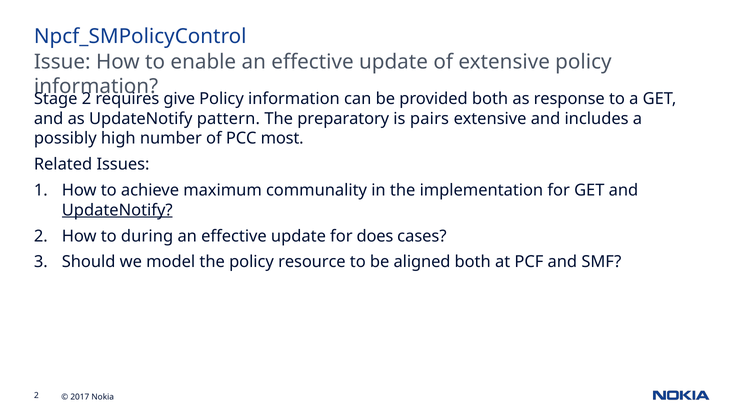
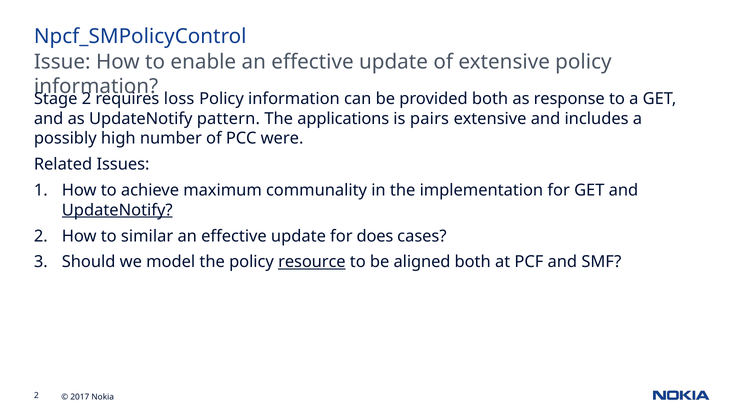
give: give -> loss
preparatory: preparatory -> applications
most: most -> were
during: during -> similar
resource underline: none -> present
